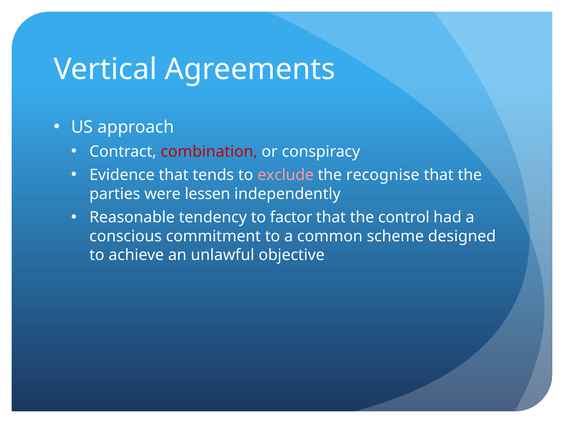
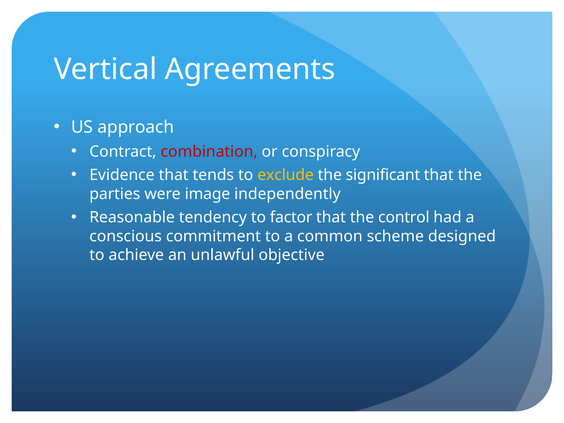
exclude colour: pink -> yellow
recognise: recognise -> significant
lessen: lessen -> image
